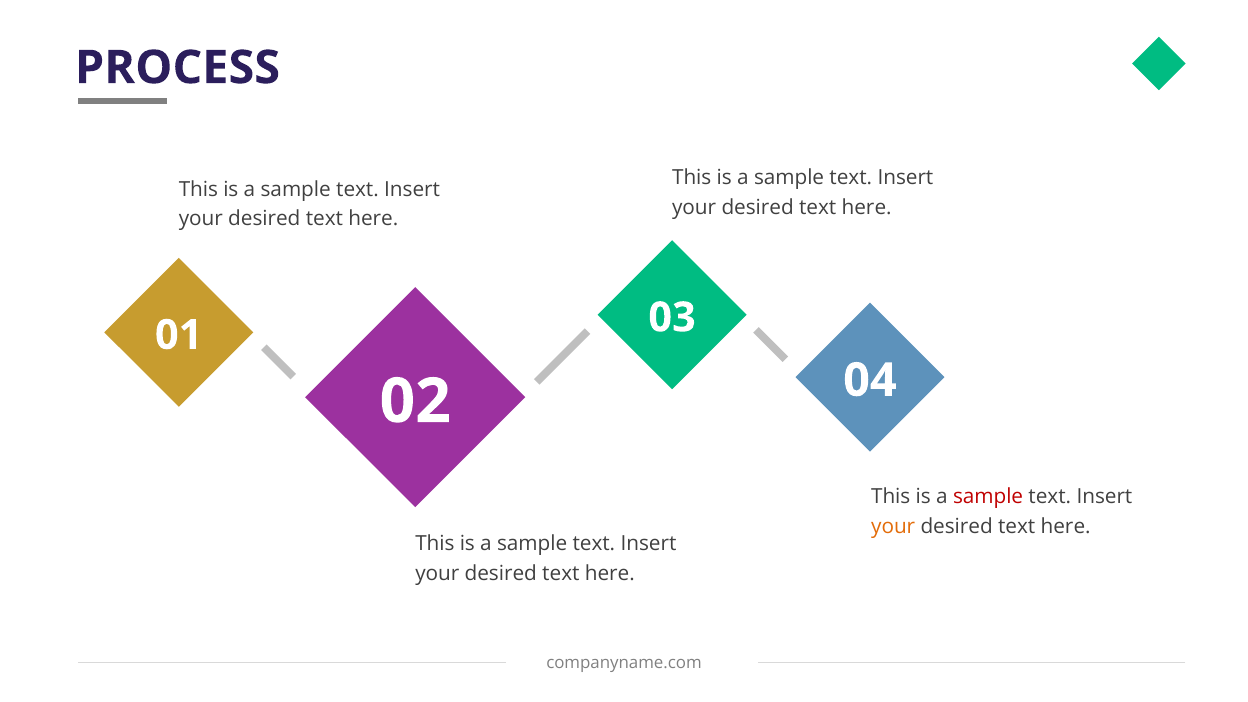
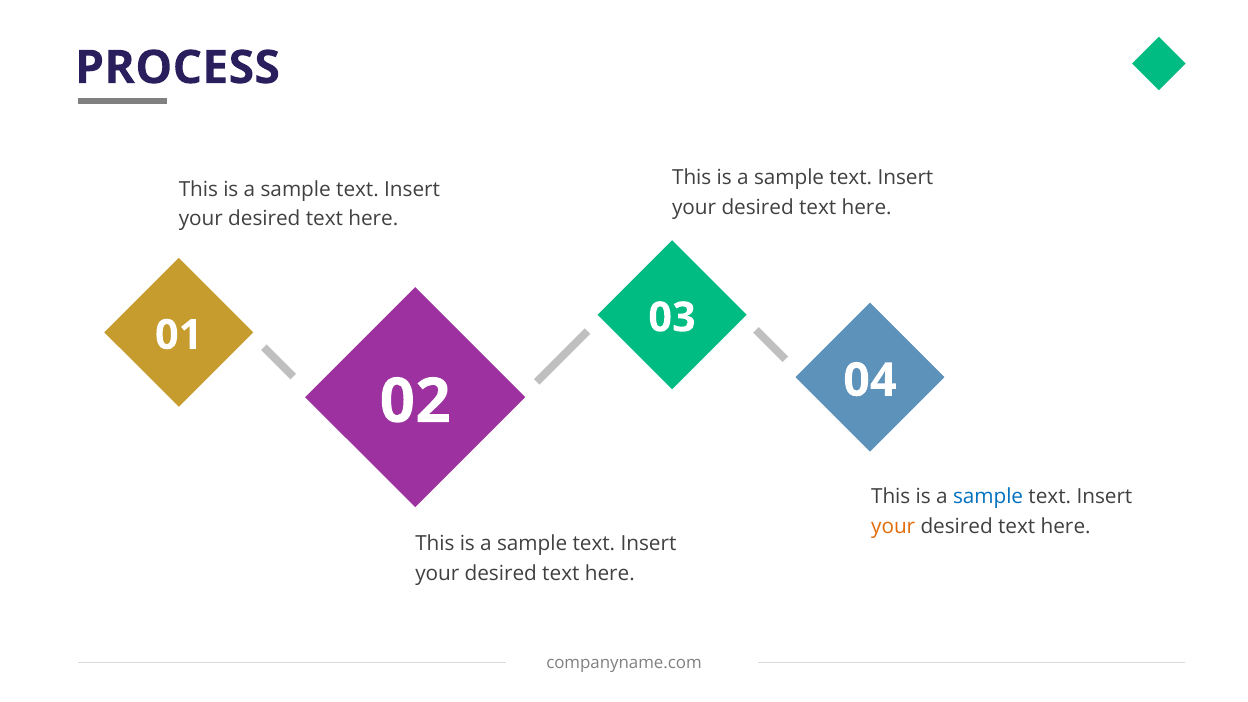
sample at (988, 497) colour: red -> blue
